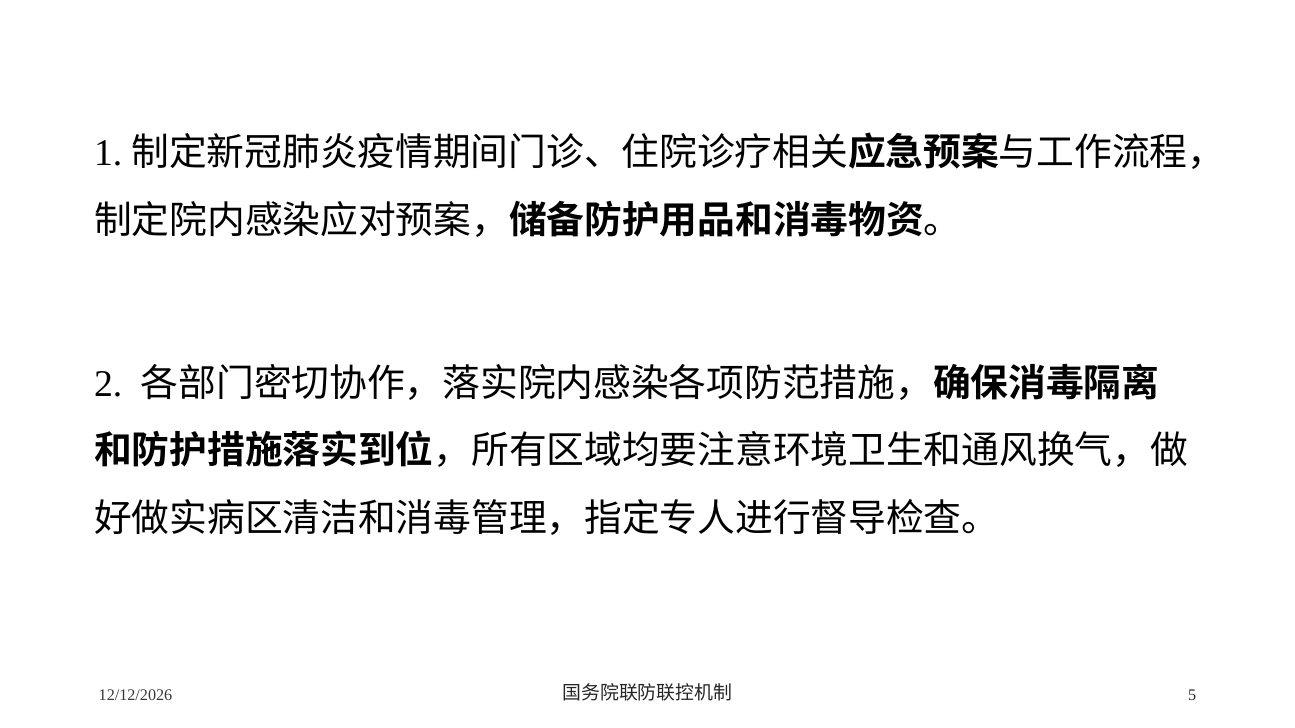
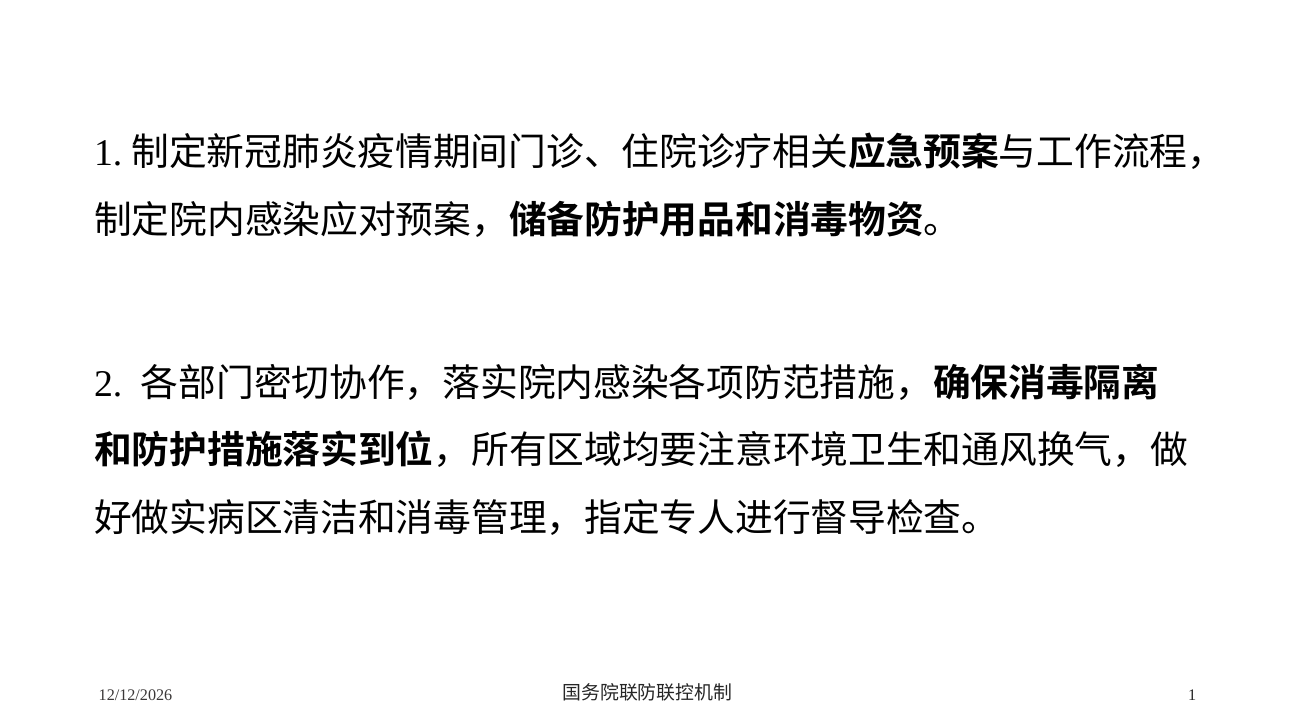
5 at (1192, 696): 5 -> 1
